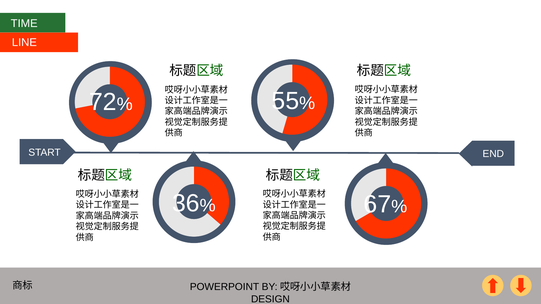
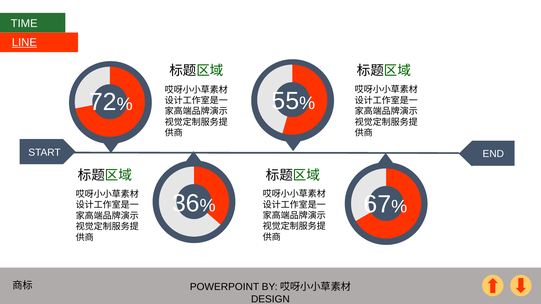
LINE underline: none -> present
